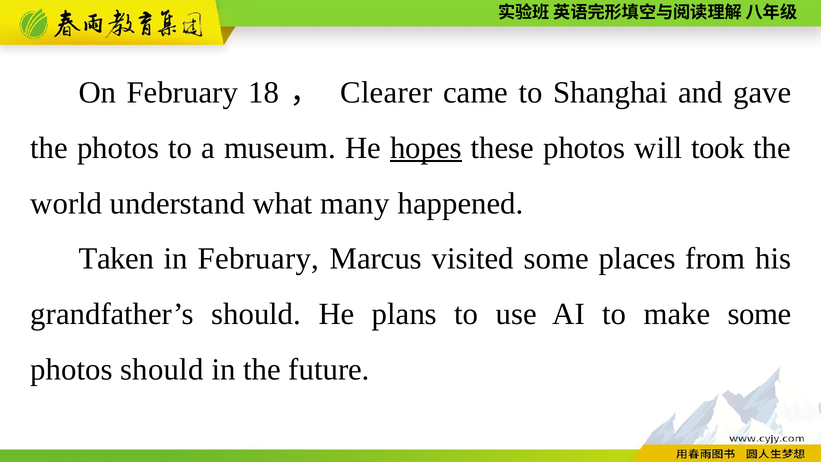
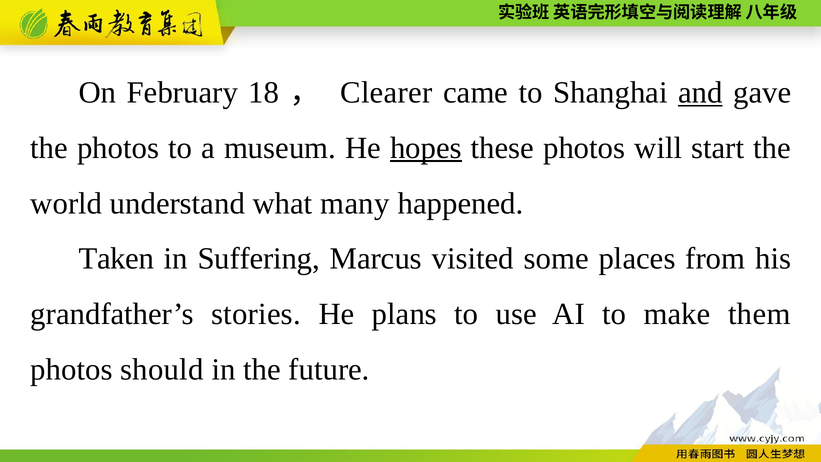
and underline: none -> present
took: took -> start
in February: February -> Suffering
grandfather’s should: should -> stories
make some: some -> them
